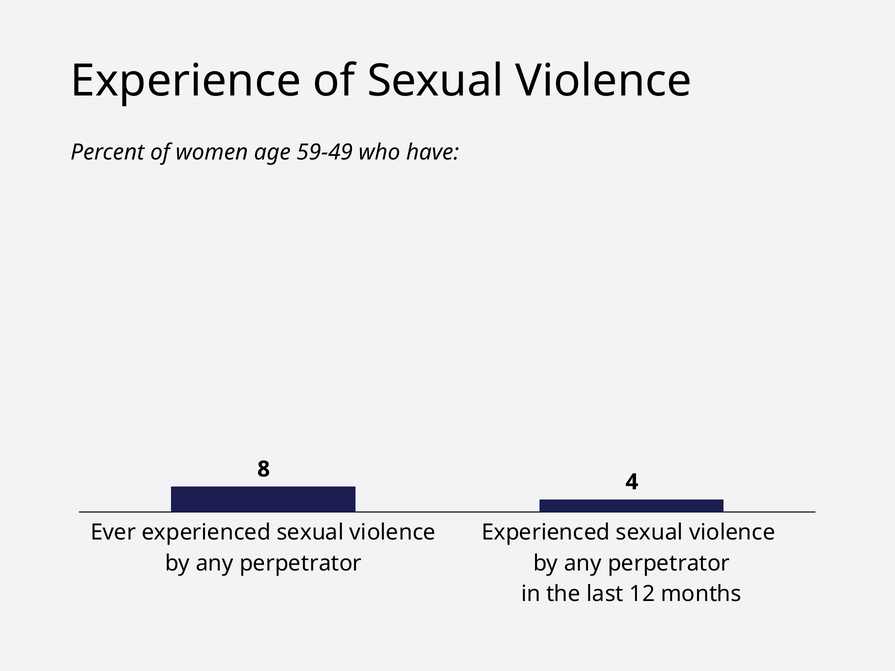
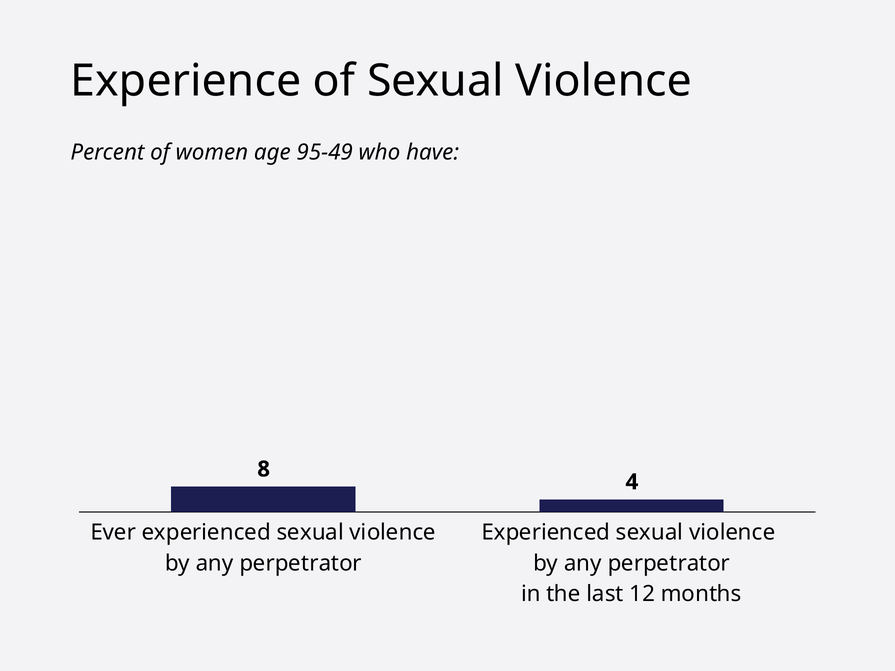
59-49: 59-49 -> 95-49
